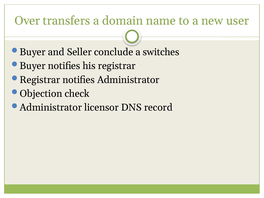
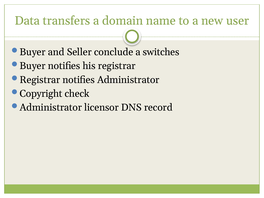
Over: Over -> Data
Objection: Objection -> Copyright
